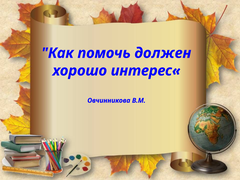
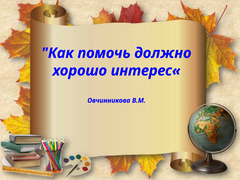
должен: должен -> должно
